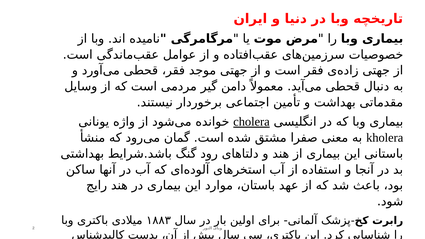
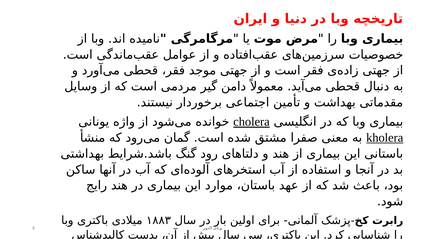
kholera underline: none -> present
